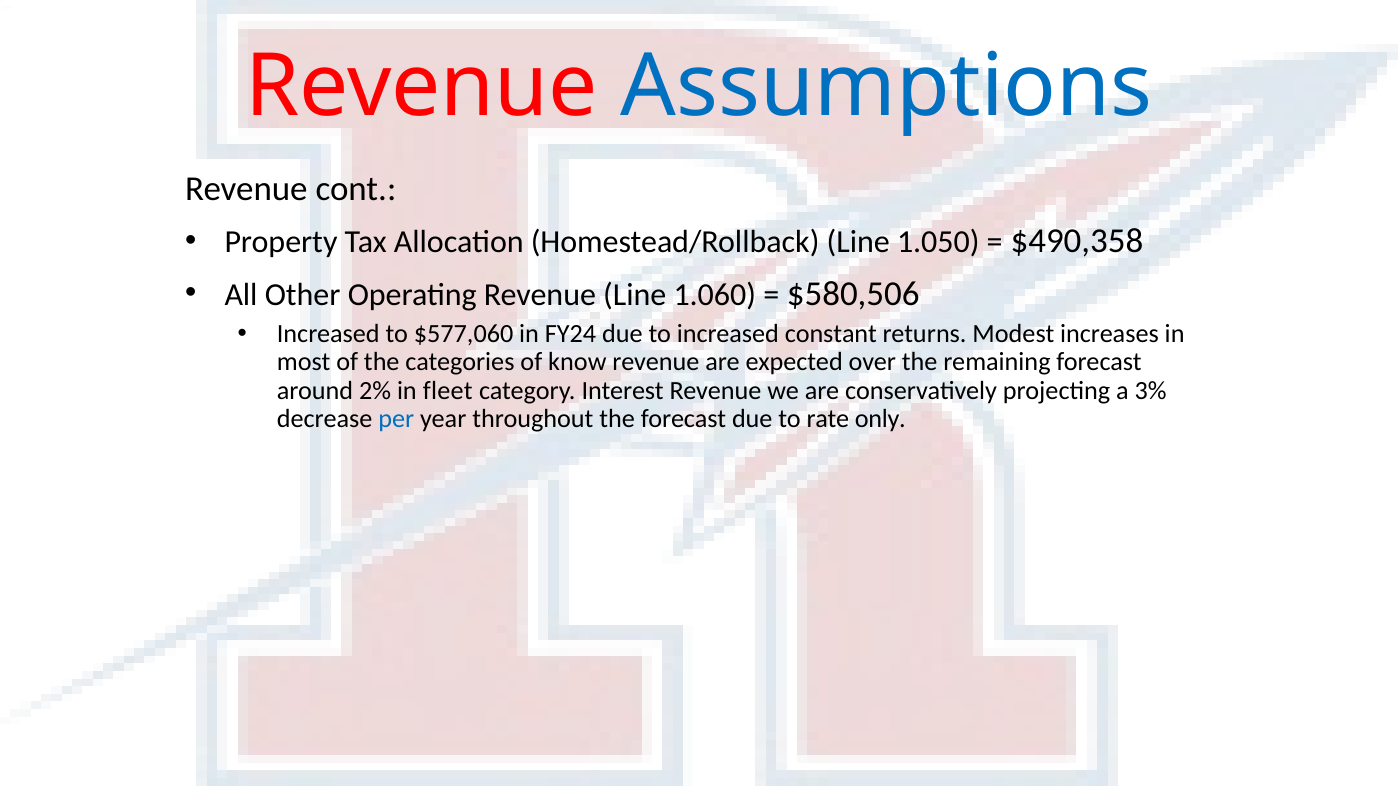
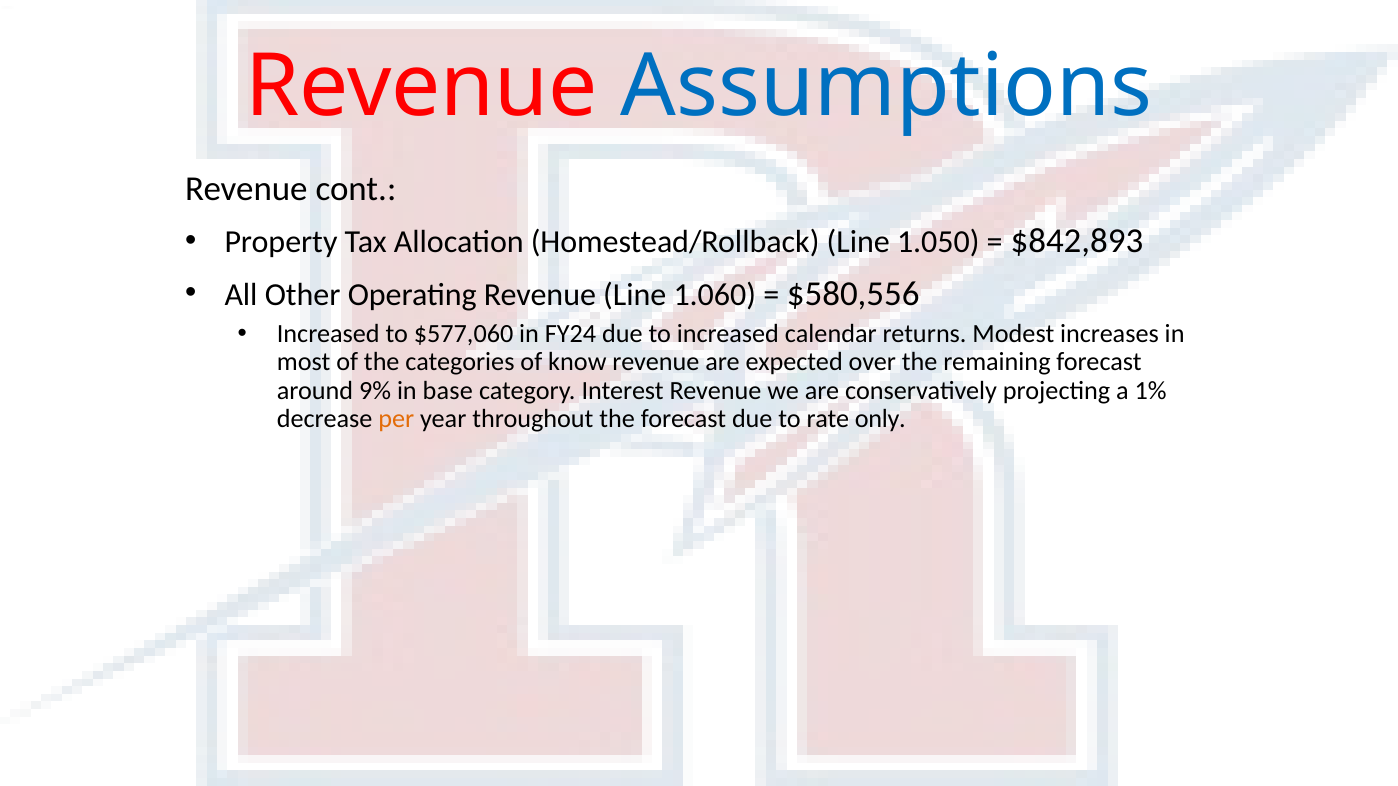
$490,358: $490,358 -> $842,893
$580,506: $580,506 -> $580,556
constant: constant -> calendar
2%: 2% -> 9%
fleet: fleet -> base
3%: 3% -> 1%
per colour: blue -> orange
